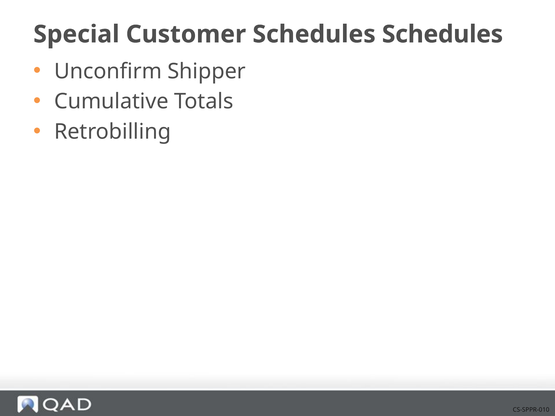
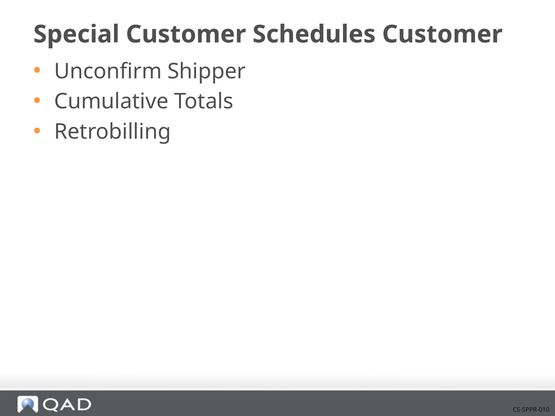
Schedules Schedules: Schedules -> Customer
